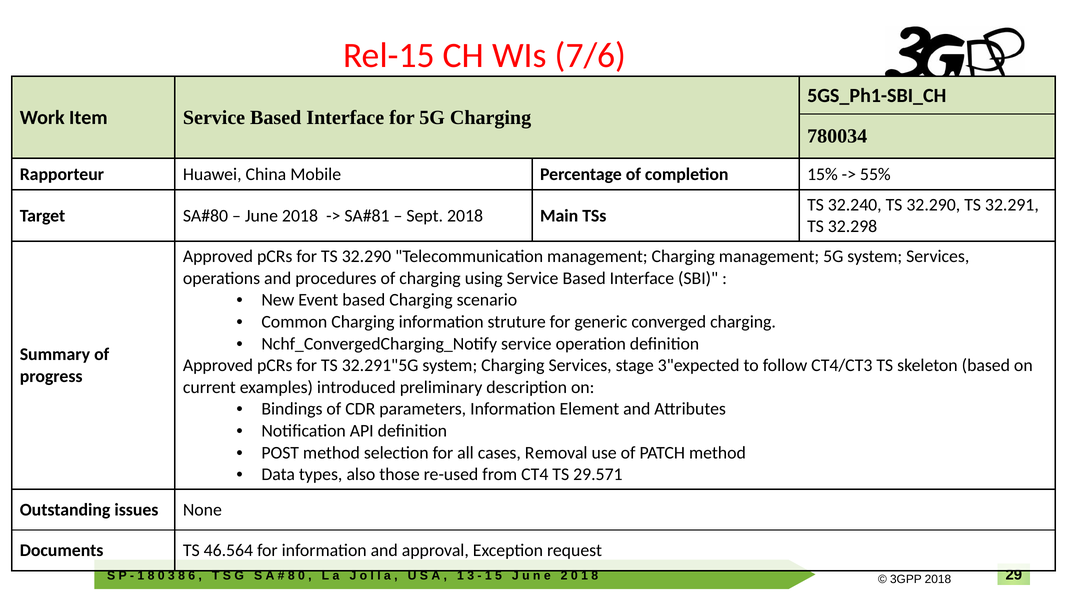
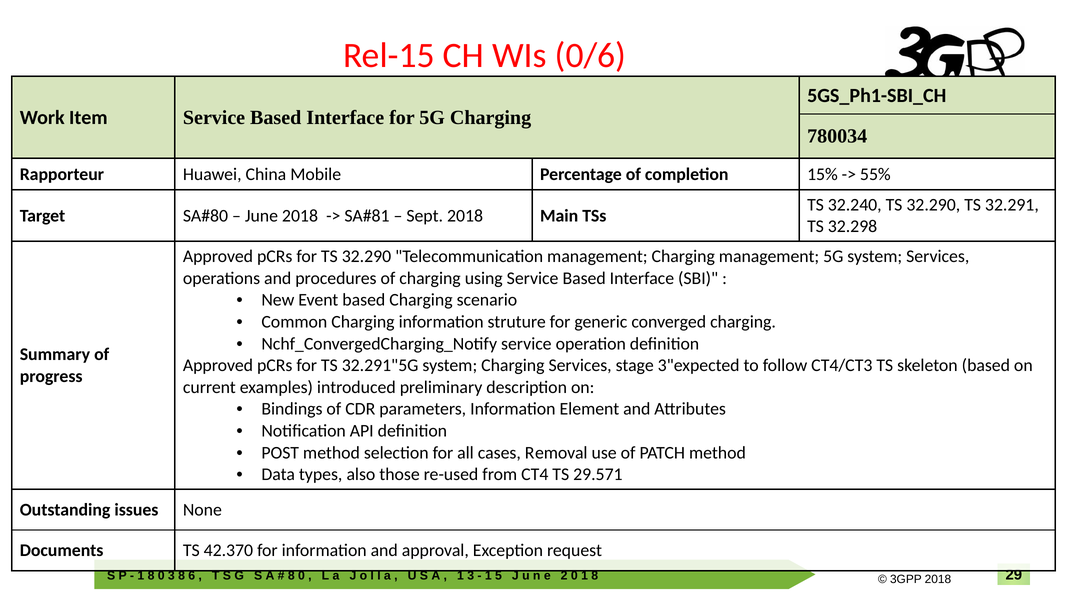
7/6: 7/6 -> 0/6
46.564: 46.564 -> 42.370
